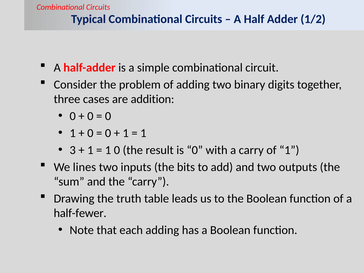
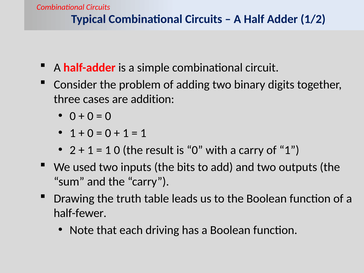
3: 3 -> 2
lines: lines -> used
each adding: adding -> driving
